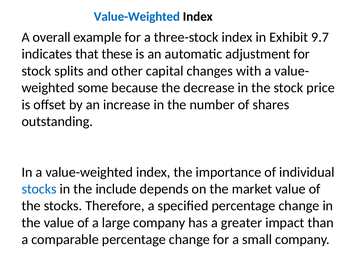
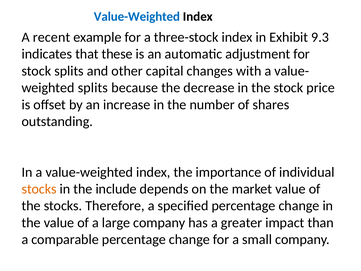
overall: overall -> recent
9.7: 9.7 -> 9.3
some at (93, 88): some -> splits
stocks at (39, 189) colour: blue -> orange
